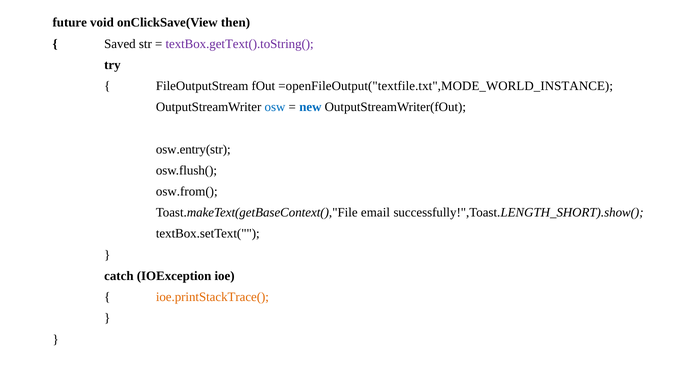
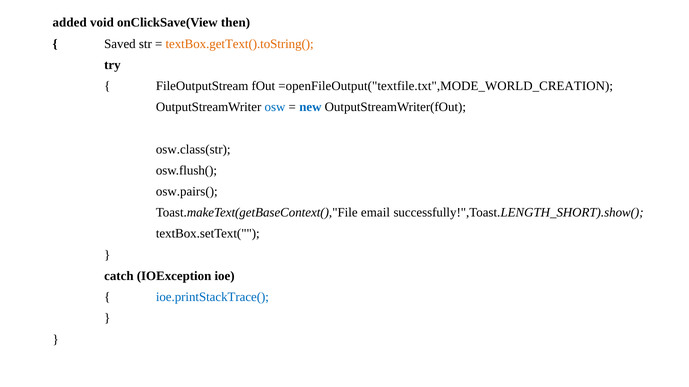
future: future -> added
textBox.getText().toString( colour: purple -> orange
=openFileOutput("textfile.txt",MODE_WORLD_INSTANCE: =openFileOutput("textfile.txt",MODE_WORLD_INSTANCE -> =openFileOutput("textfile.txt",MODE_WORLD_CREATION
osw.entry(str: osw.entry(str -> osw.class(str
osw.from(: osw.from( -> osw.pairs(
ioe.printStackTrace( colour: orange -> blue
